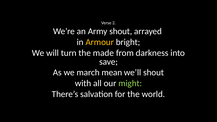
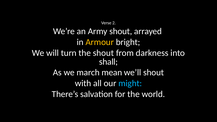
the made: made -> shout
save: save -> shall
might colour: light green -> light blue
